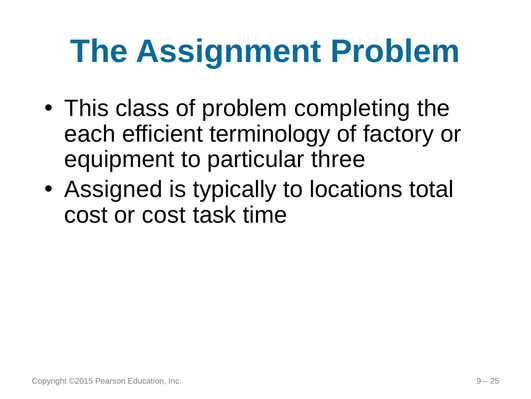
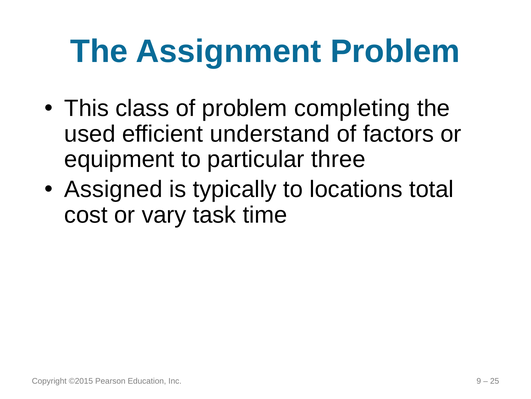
each: each -> used
terminology: terminology -> understand
factory: factory -> factors
or cost: cost -> vary
